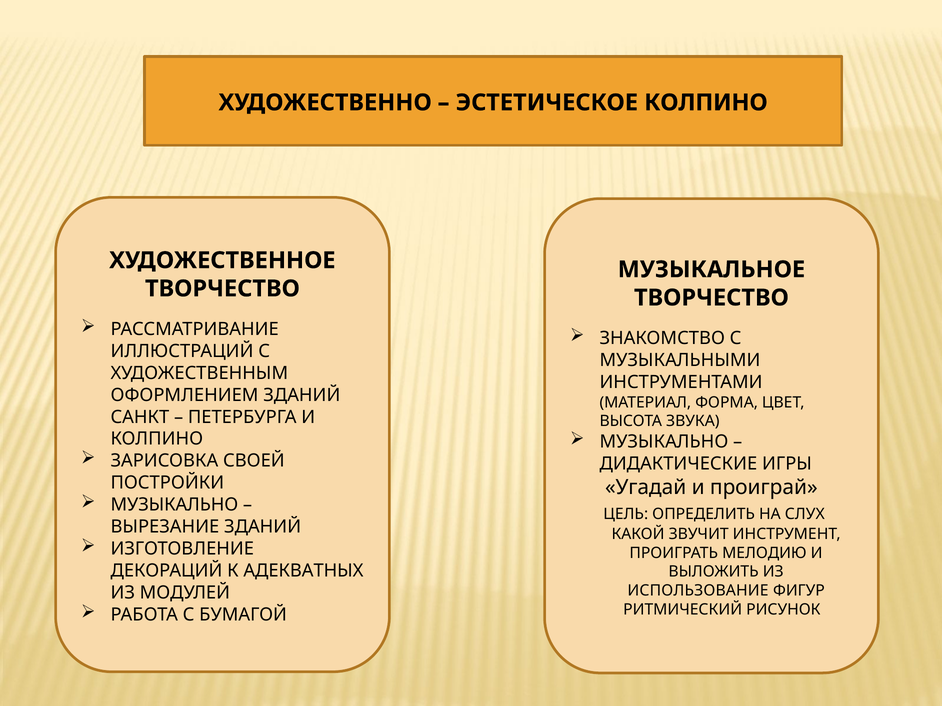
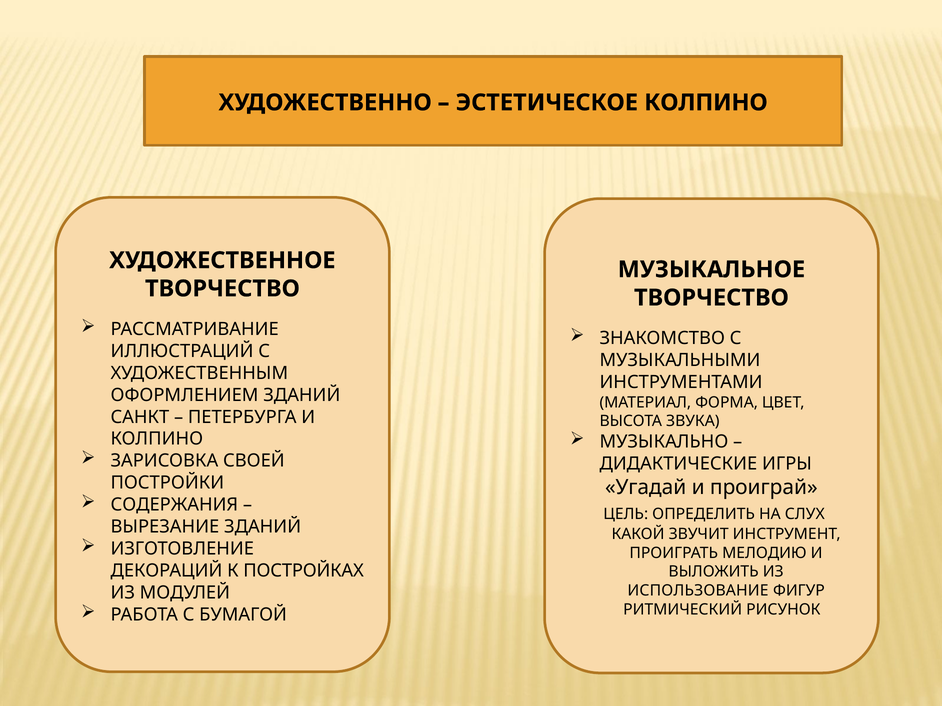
МУЗЫКАЛЬНО at (174, 505): МУЗЫКАЛЬНО -> СОДЕРЖАНИЯ
АДЕКВАТНЫХ: АДЕКВАТНЫХ -> ПОСТРОЙКАХ
